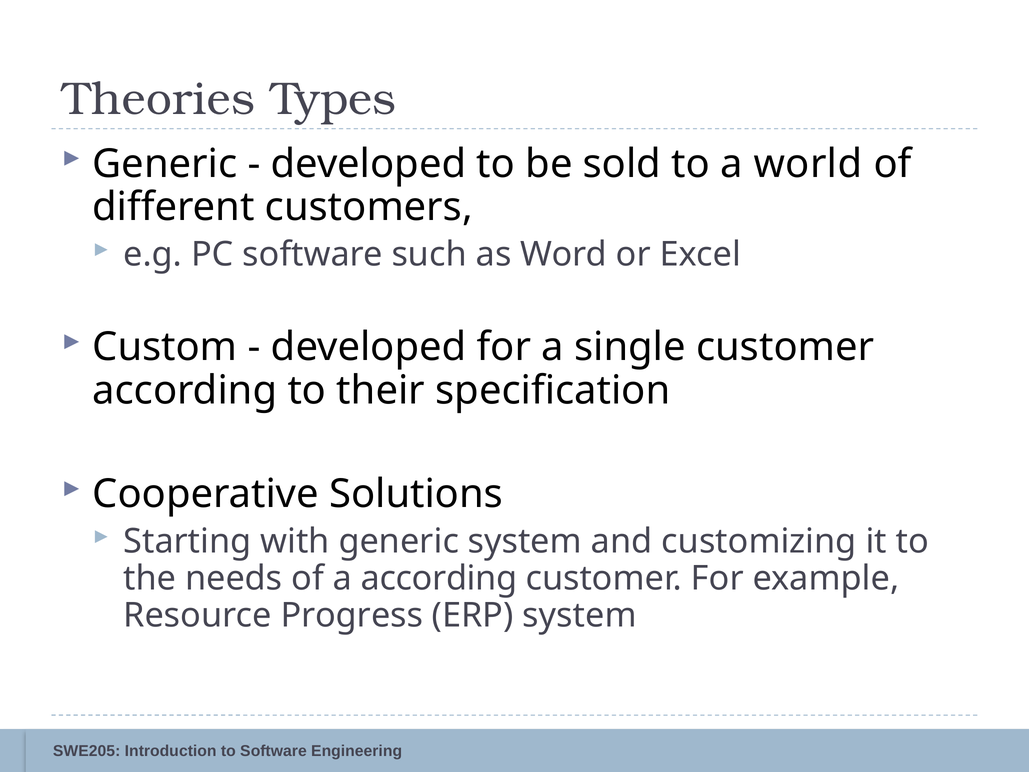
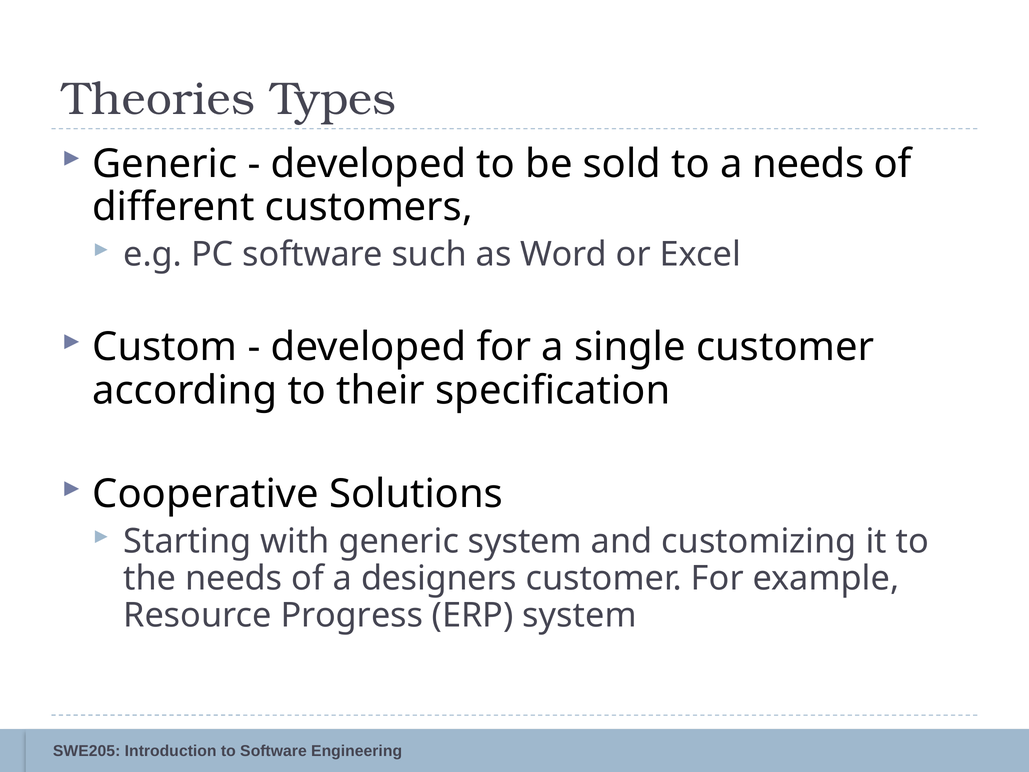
a world: world -> needs
a according: according -> designers
